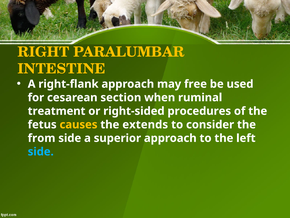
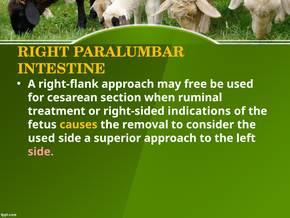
procedures: procedures -> indications
extends: extends -> removal
from at (42, 138): from -> used
side at (41, 151) colour: light blue -> pink
